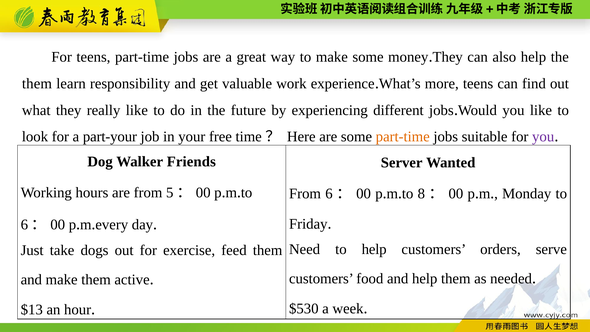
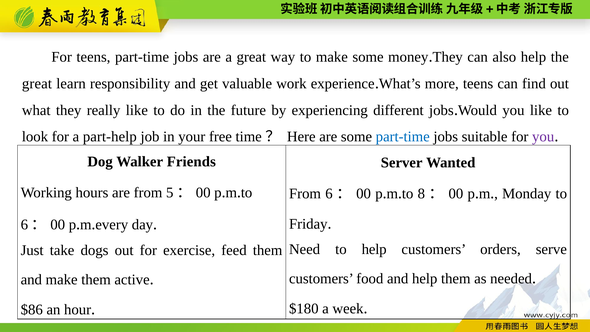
them at (37, 84): them -> great
part-your: part-your -> part-help
part-time at (403, 137) colour: orange -> blue
$530: $530 -> $180
$13: $13 -> $86
